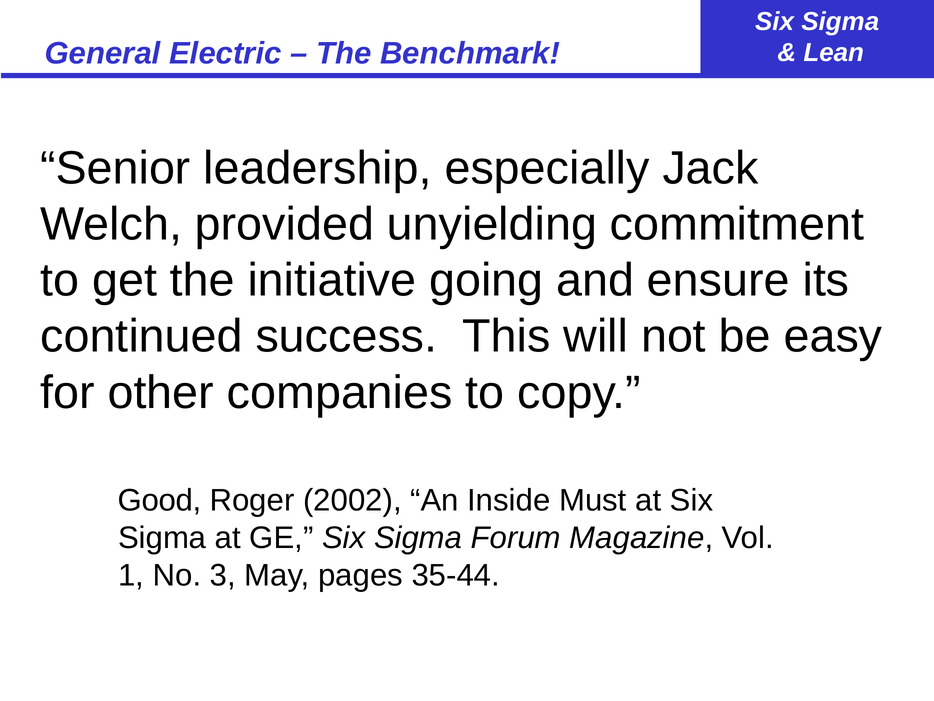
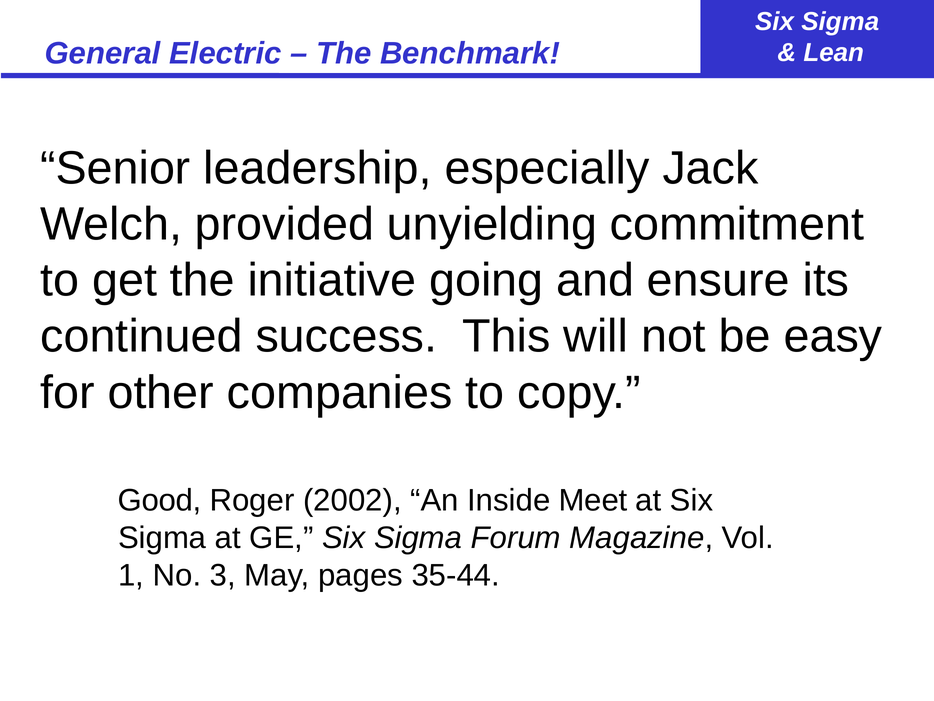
Must: Must -> Meet
